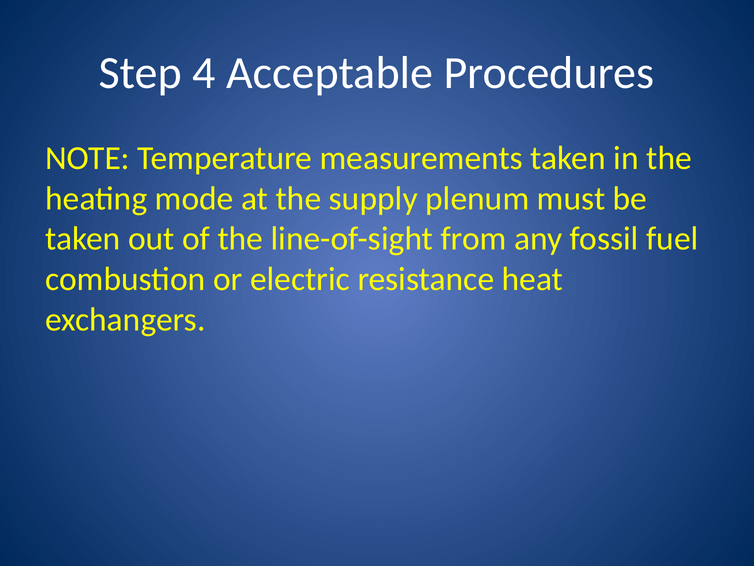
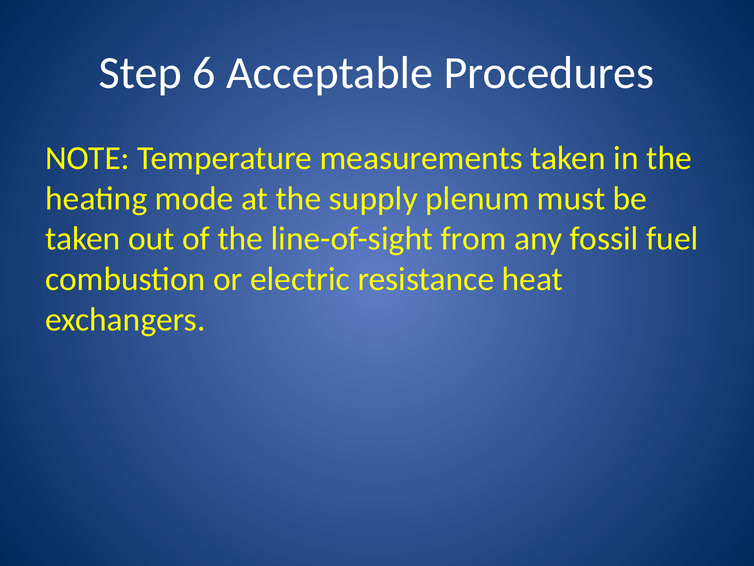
4: 4 -> 6
